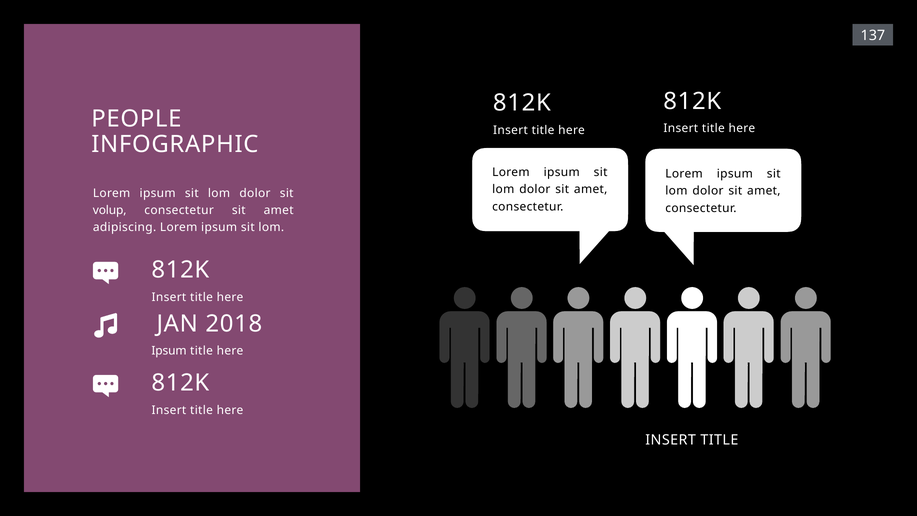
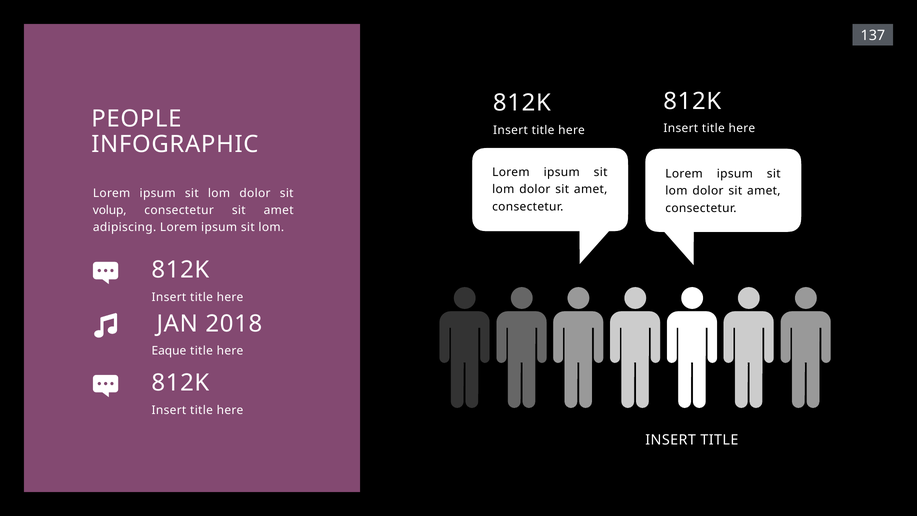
Ipsum at (169, 351): Ipsum -> Eaque
